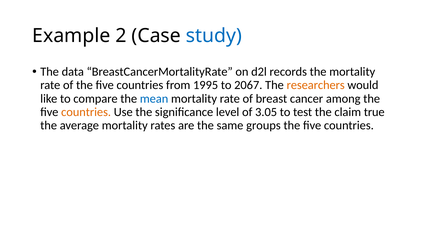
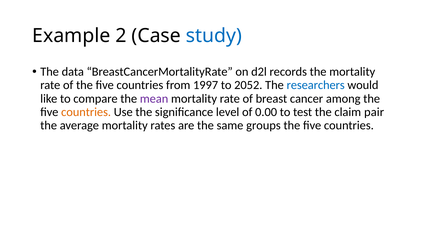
1995: 1995 -> 1997
2067: 2067 -> 2052
researchers colour: orange -> blue
mean colour: blue -> purple
3.05: 3.05 -> 0.00
true: true -> pair
